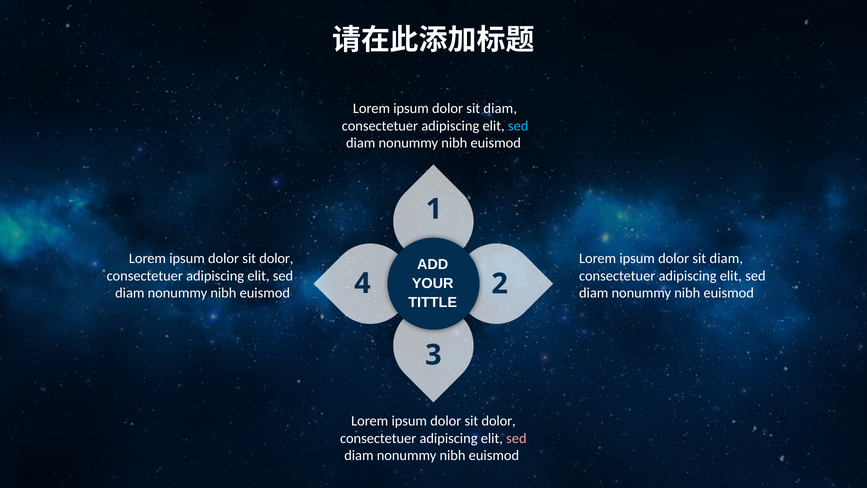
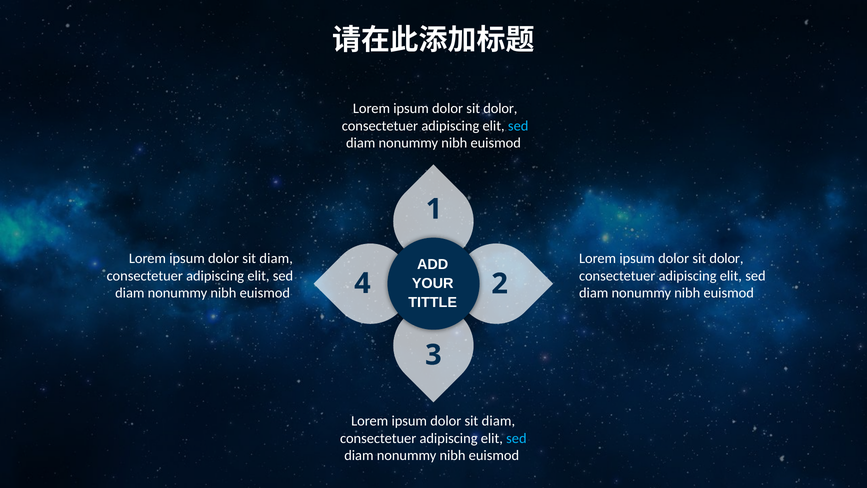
diam at (500, 108): diam -> dolor
dolor at (276, 258): dolor -> diam
diam at (726, 258): diam -> dolor
dolor at (499, 421): dolor -> diam
sed at (516, 438) colour: pink -> light blue
